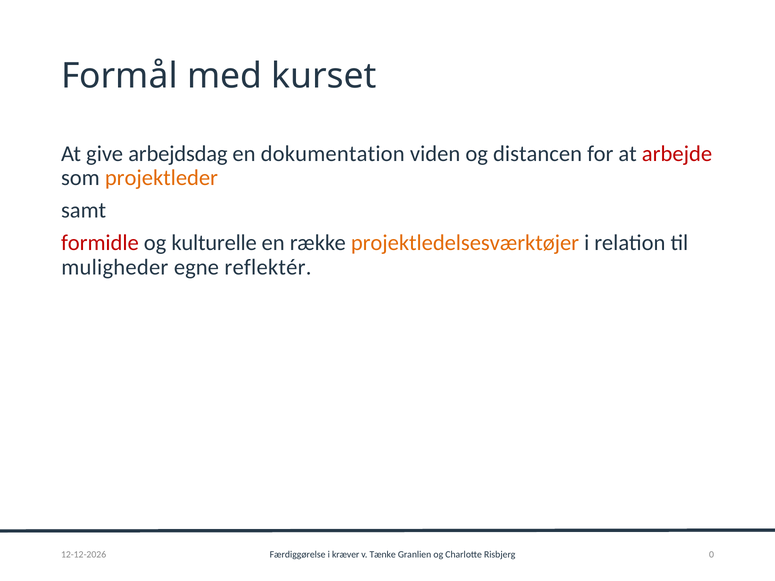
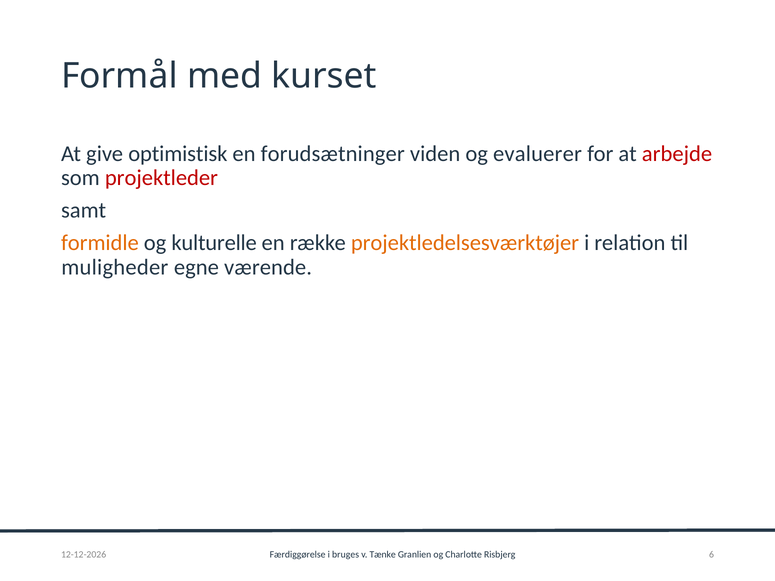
arbejdsdag: arbejdsdag -> optimistisk
dokumentation: dokumentation -> forudsætninger
distancen: distancen -> evaluerer
projektleder colour: orange -> red
formidle colour: red -> orange
reflektér: reflektér -> værende
kræver: kræver -> bruges
0: 0 -> 6
